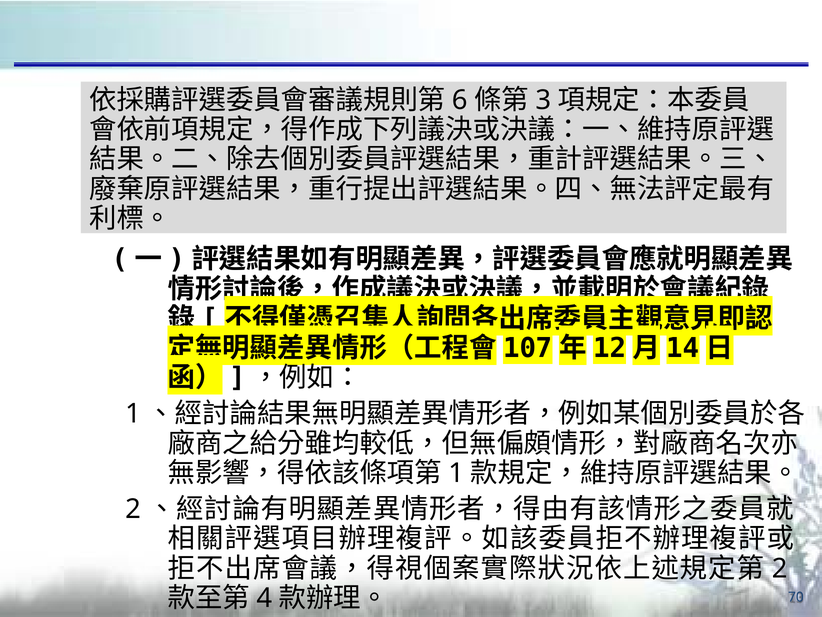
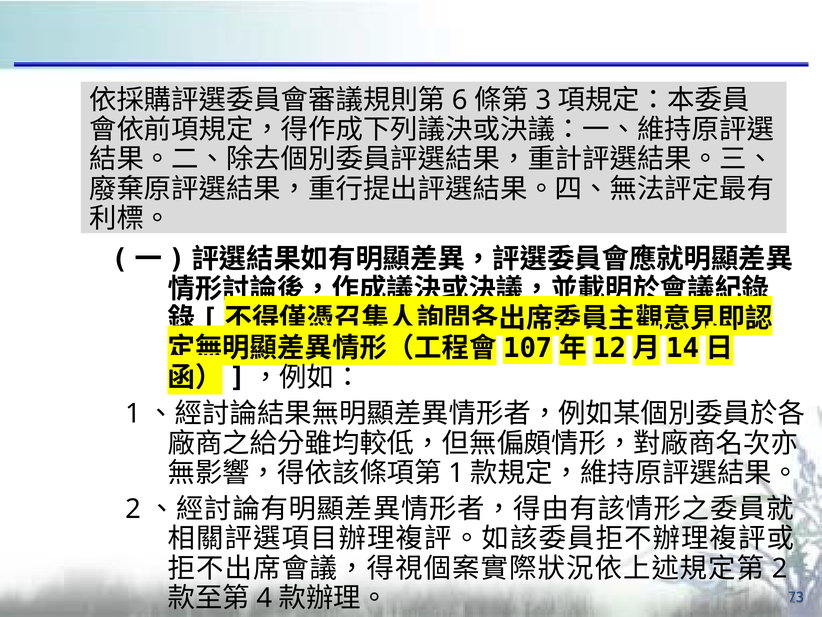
70: 70 -> 73
